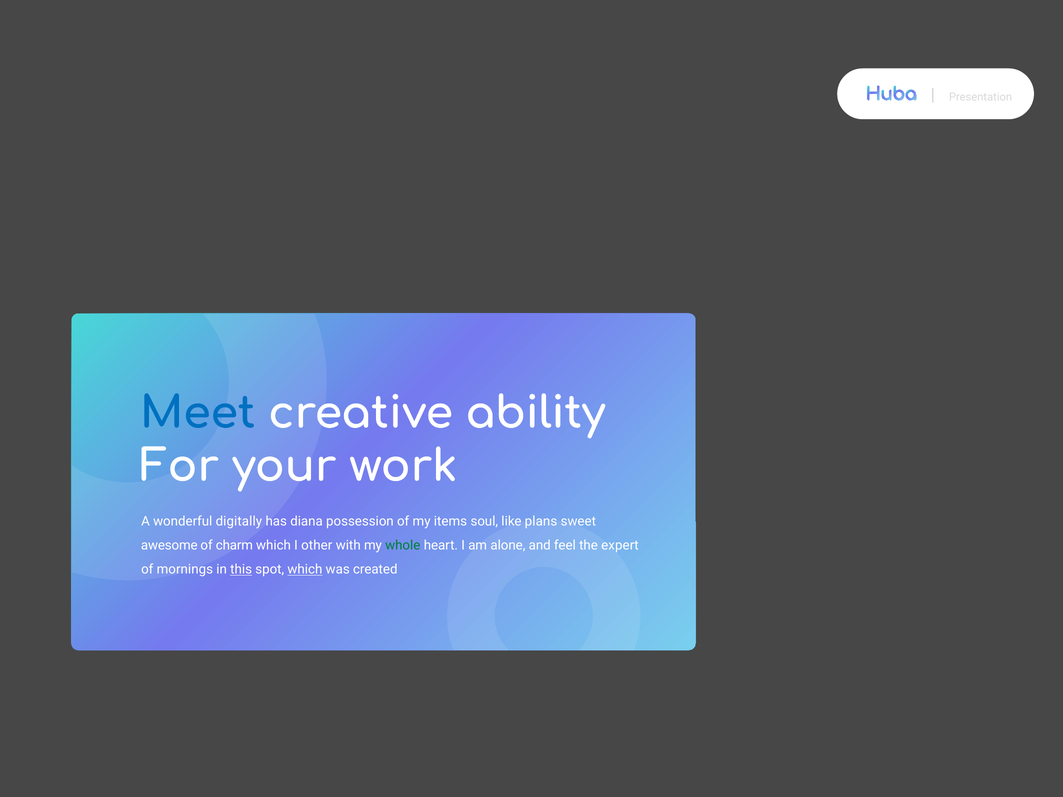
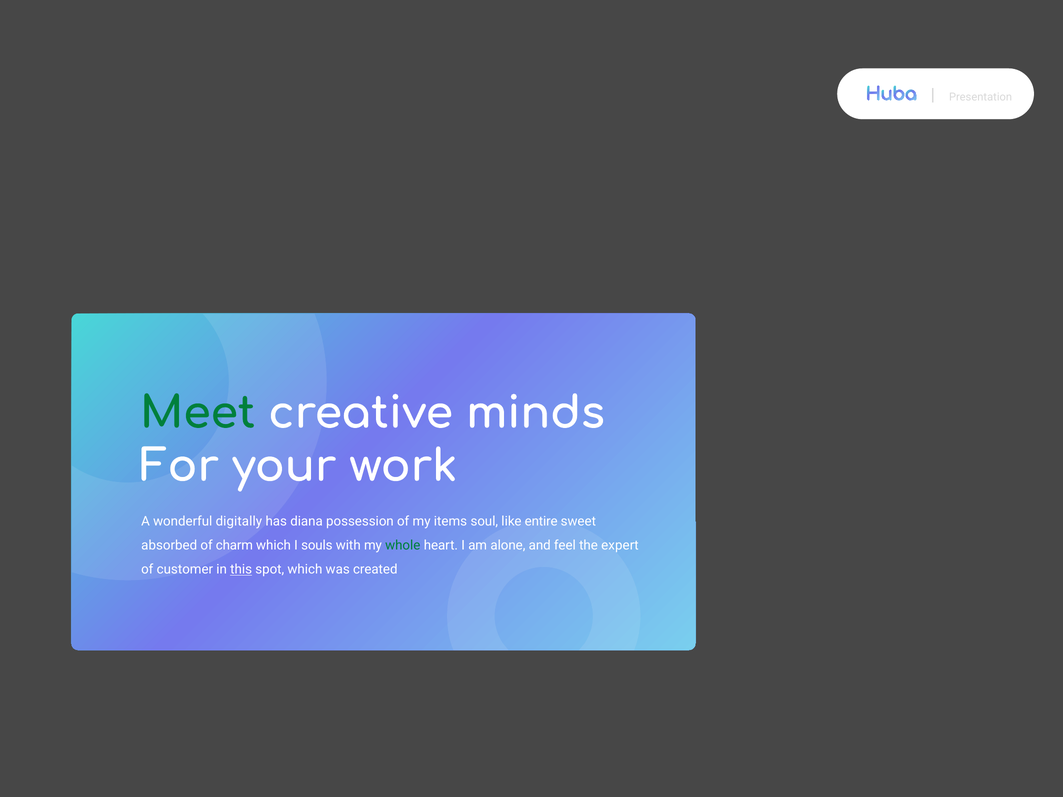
Meet colour: blue -> green
ability: ability -> minds
plans: plans -> entire
awesome: awesome -> absorbed
other: other -> souls
mornings: mornings -> customer
which at (305, 570) underline: present -> none
